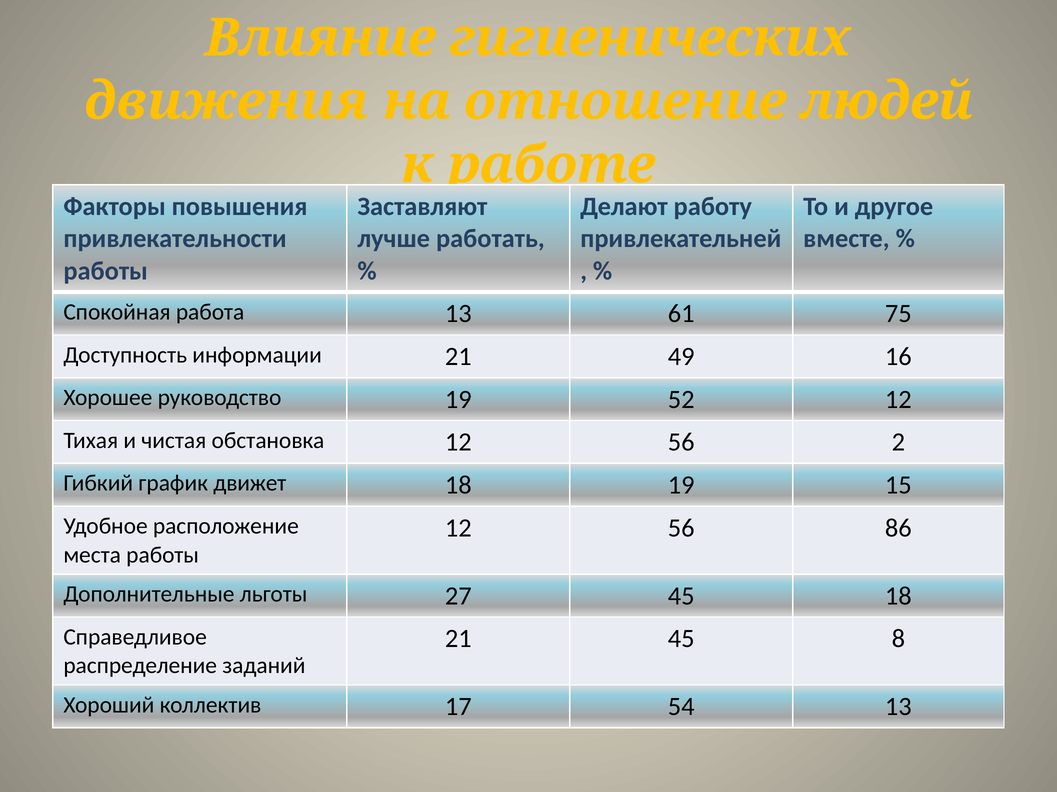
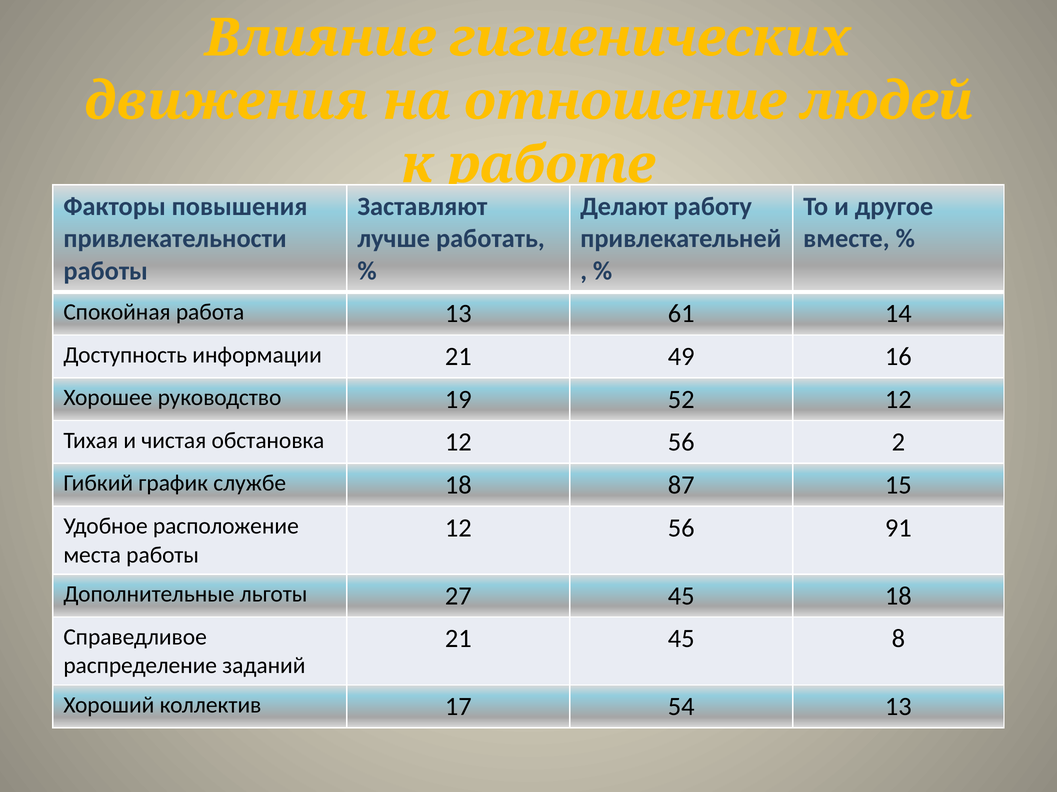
75: 75 -> 14
движет: движет -> службе
18 19: 19 -> 87
86: 86 -> 91
